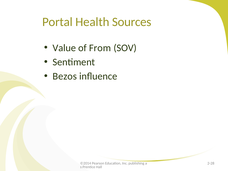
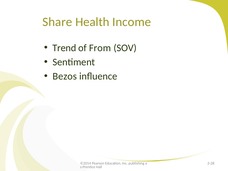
Portal: Portal -> Share
Sources: Sources -> Income
Value: Value -> Trend
